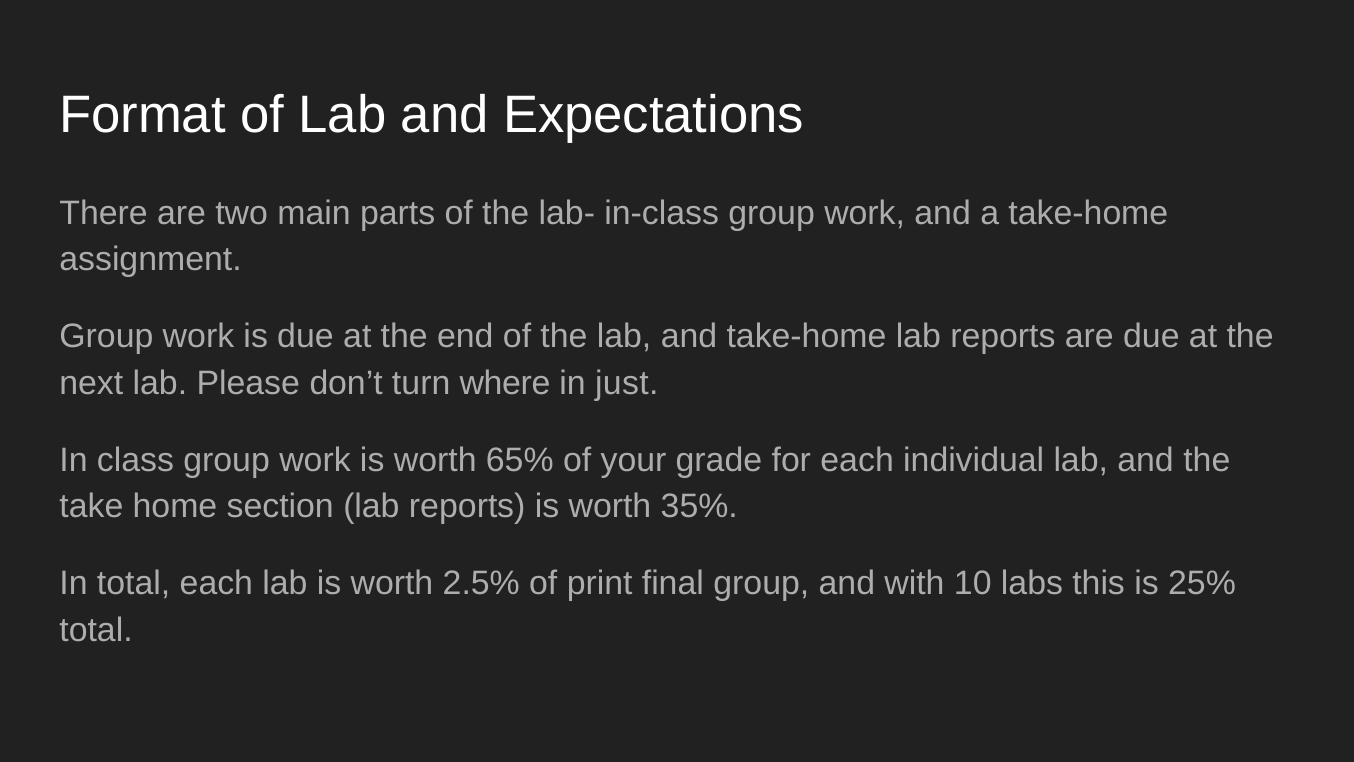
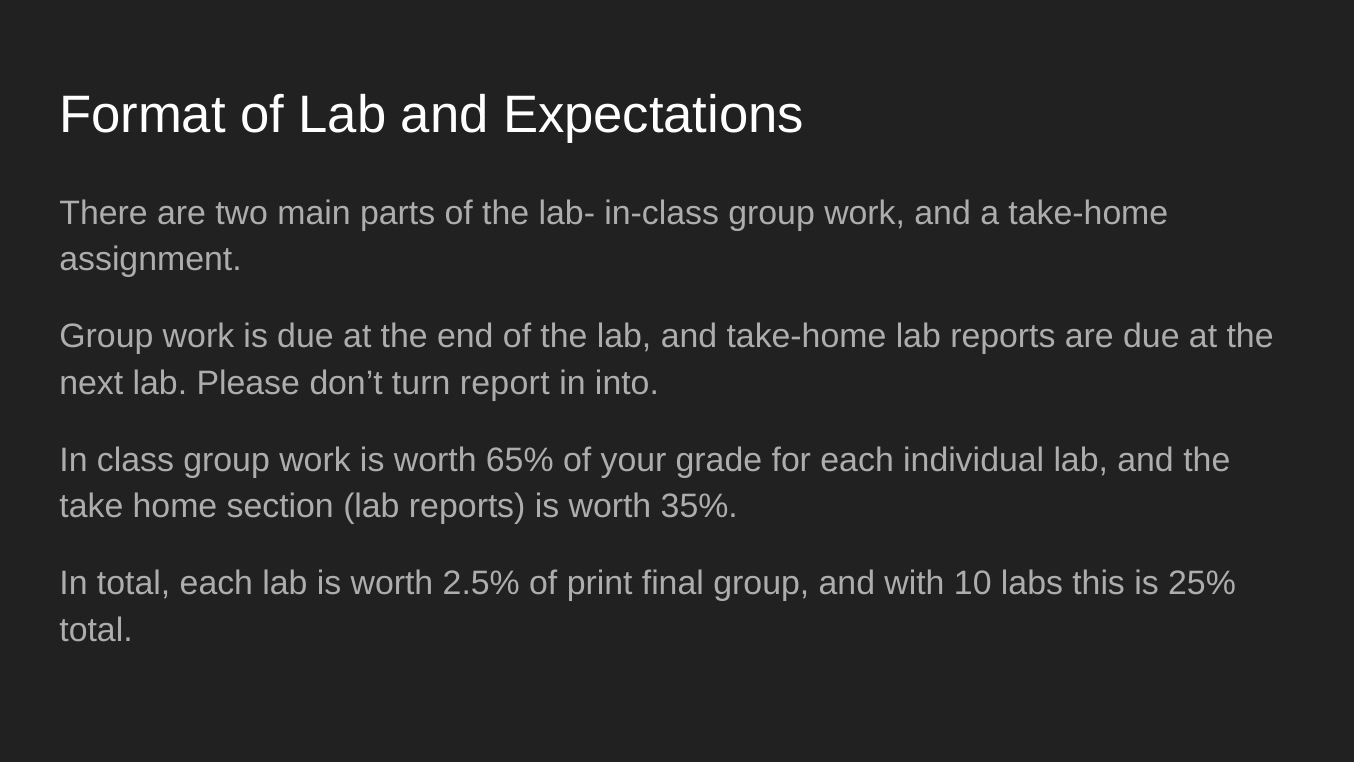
where: where -> report
just: just -> into
